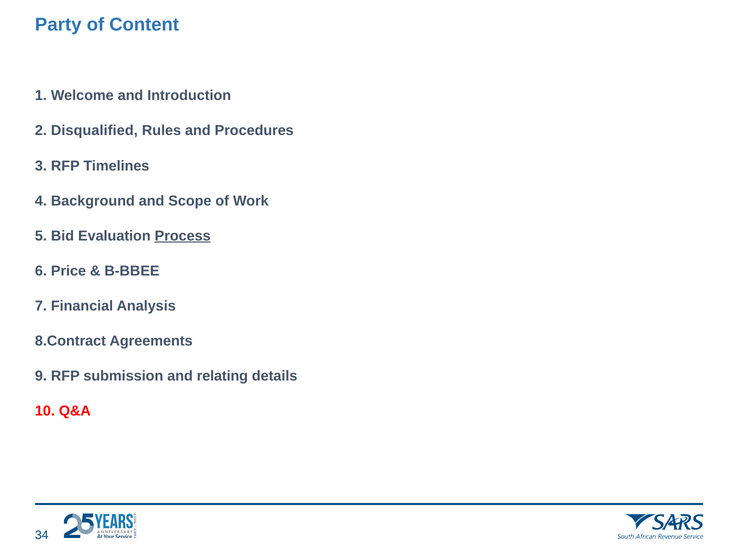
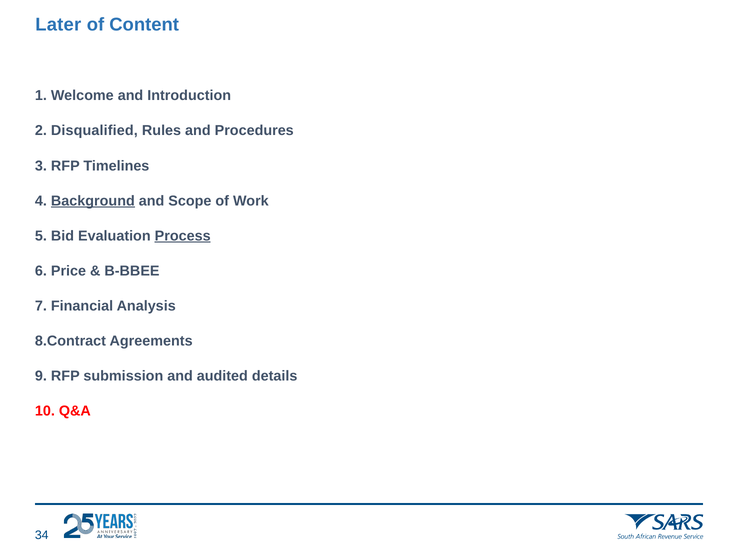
Party: Party -> Later
Background underline: none -> present
relating: relating -> audited
